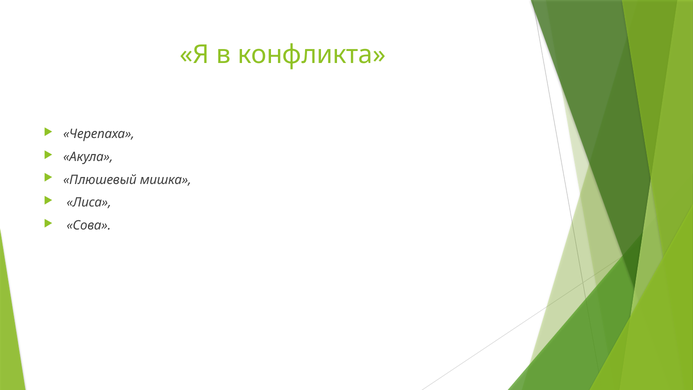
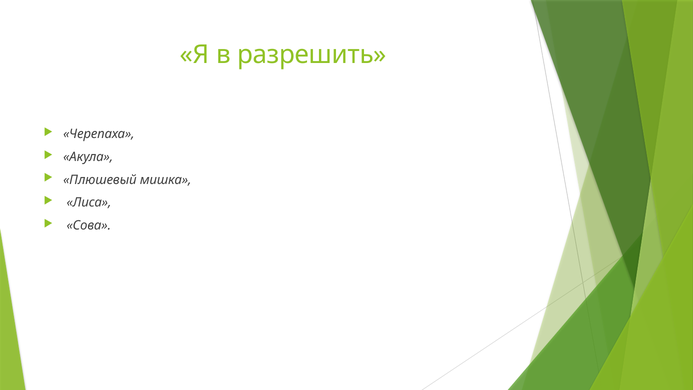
конфликта: конфликта -> разрешить
